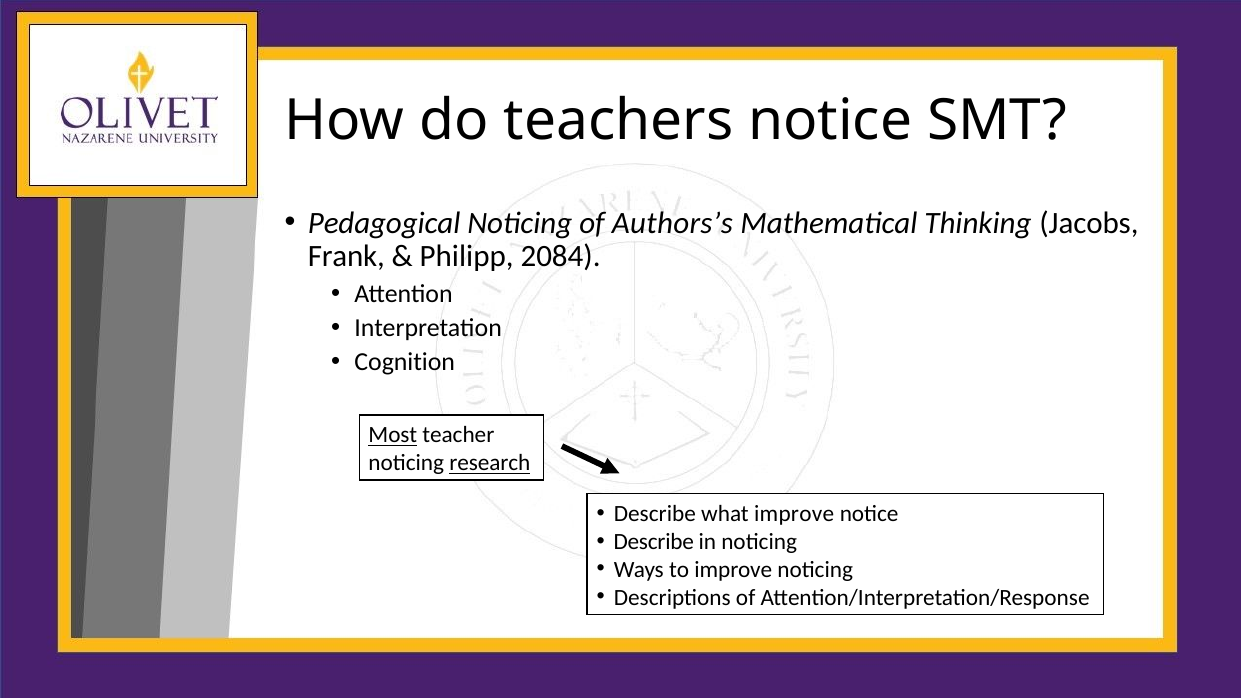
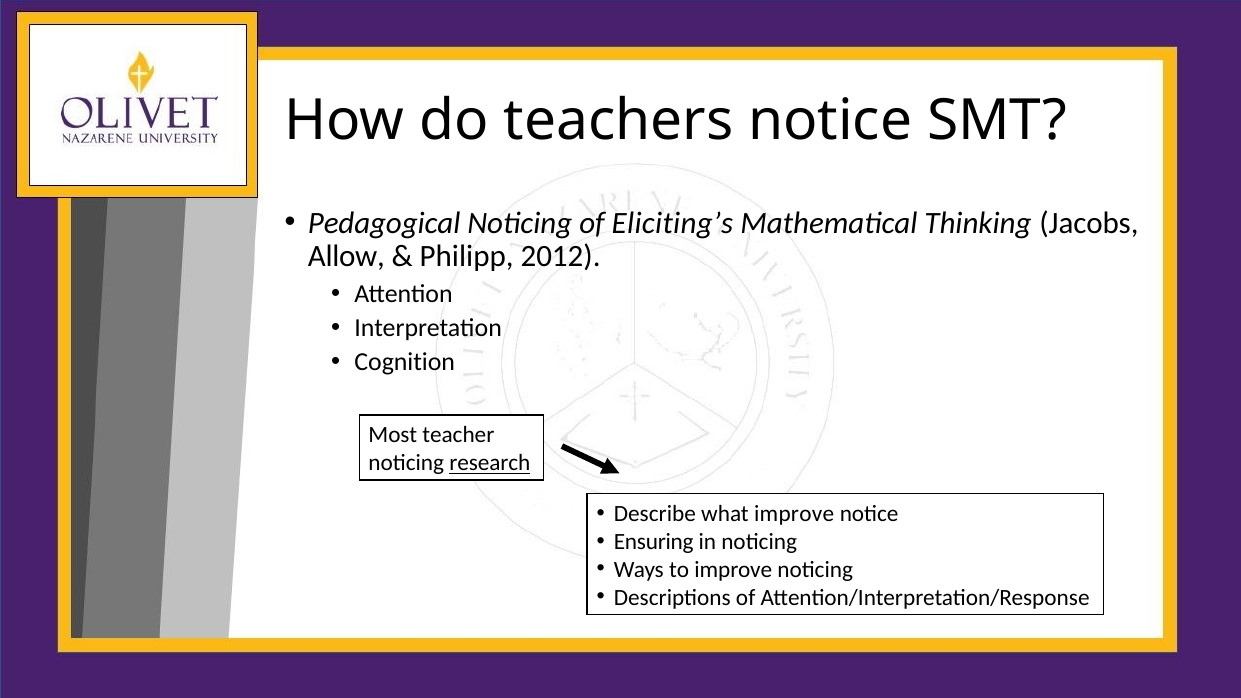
Authors’s: Authors’s -> Eliciting’s
Frank: Frank -> Allow
2084: 2084 -> 2012
Most underline: present -> none
Describe at (654, 542): Describe -> Ensuring
